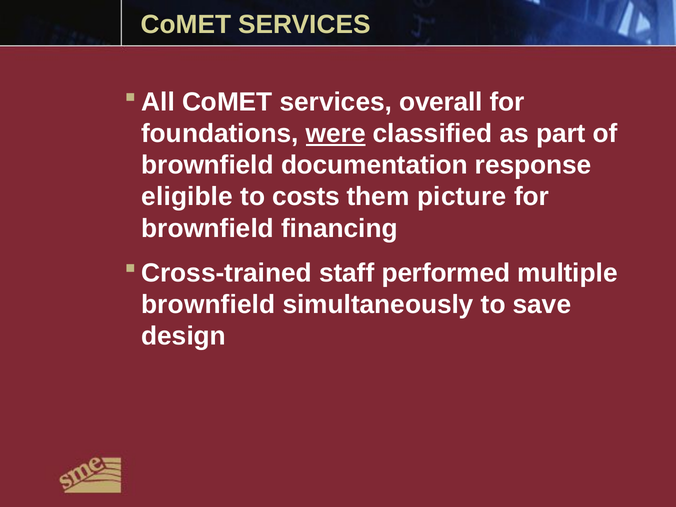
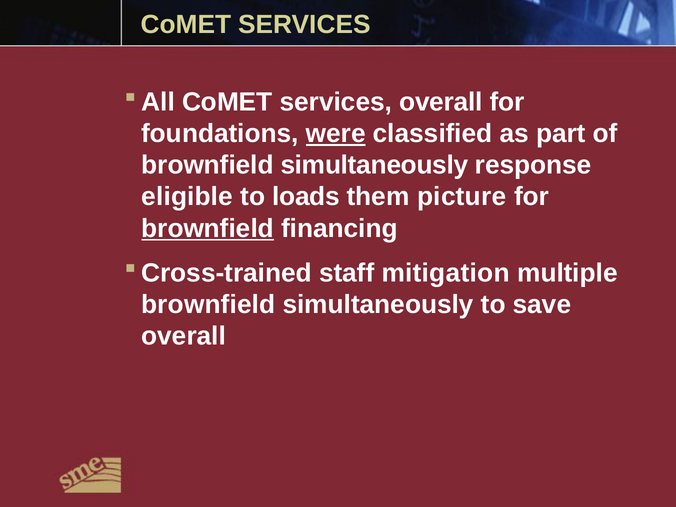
documentation at (374, 165): documentation -> simultaneously
costs: costs -> loads
brownfield at (208, 228) underline: none -> present
performed: performed -> mitigation
design at (184, 336): design -> overall
